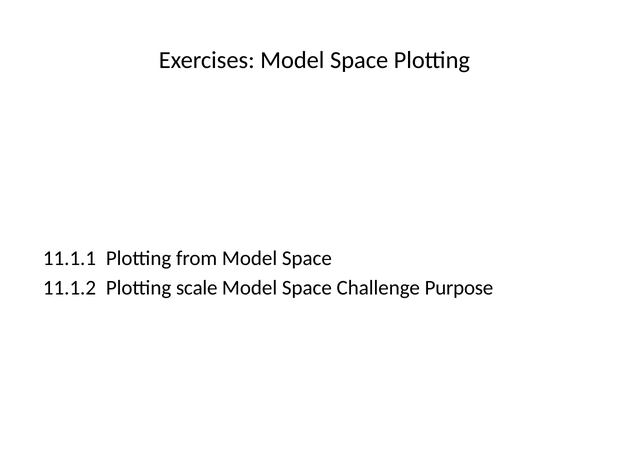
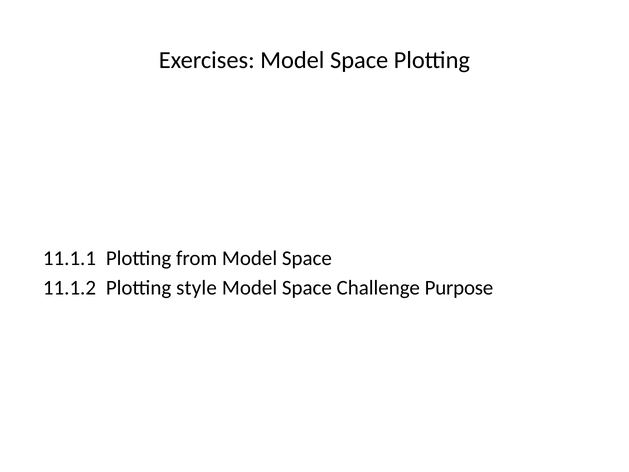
scale: scale -> style
